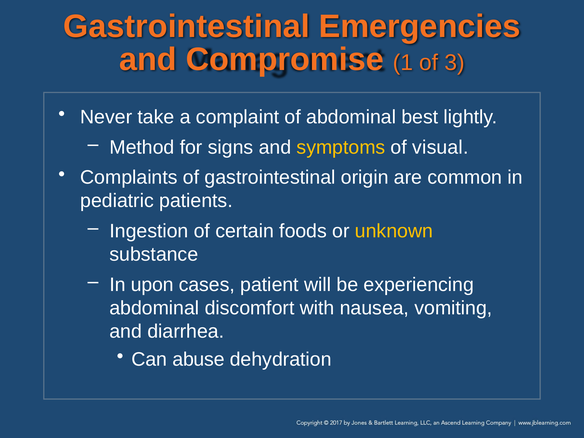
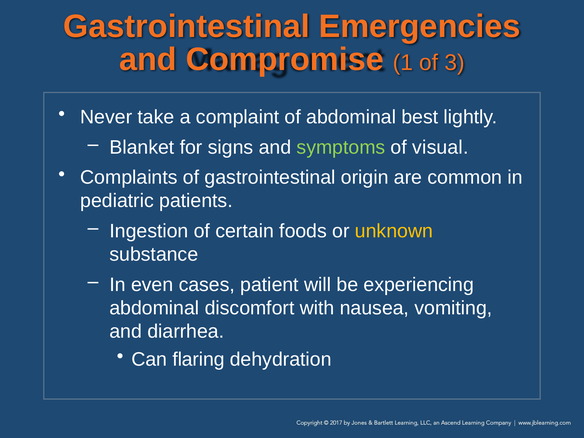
Method: Method -> Blanket
symptoms colour: yellow -> light green
upon: upon -> even
abuse: abuse -> flaring
